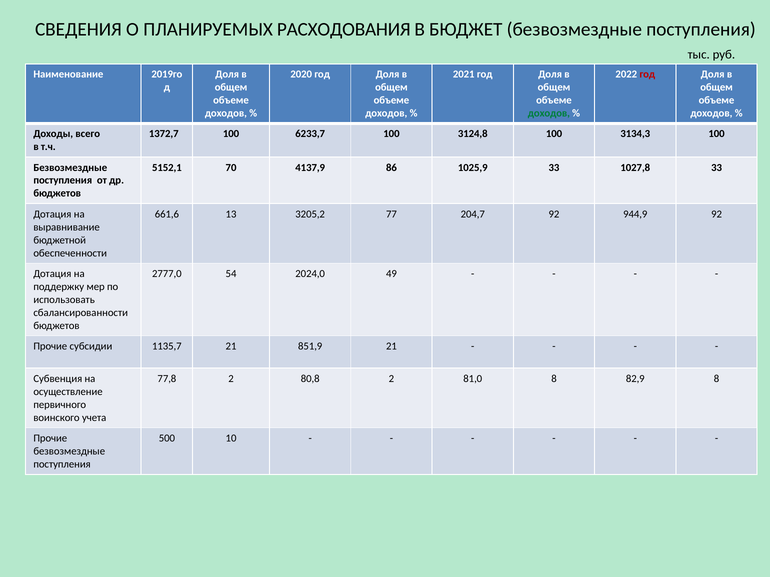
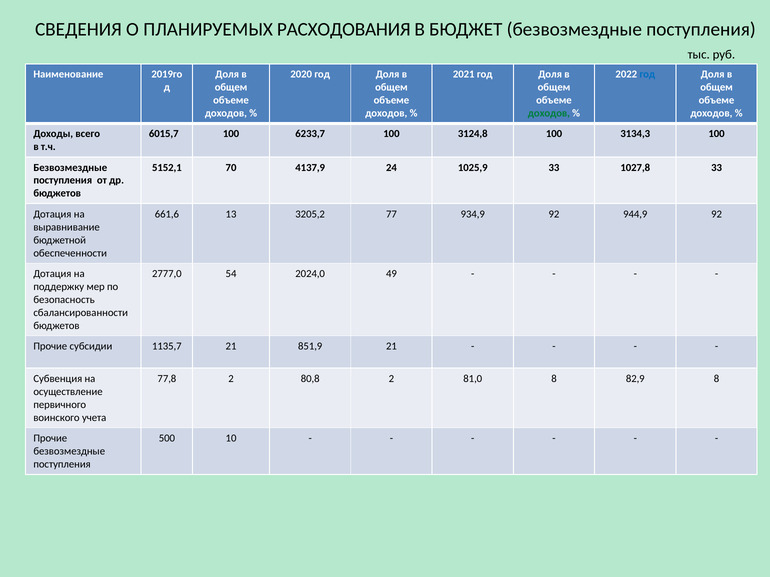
год at (647, 74) colour: red -> blue
1372,7: 1372,7 -> 6015,7
86: 86 -> 24
204,7: 204,7 -> 934,9
использовать: использовать -> безопасность
